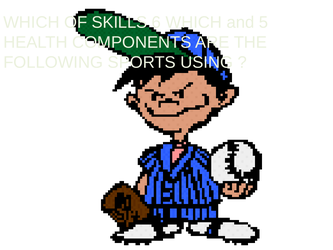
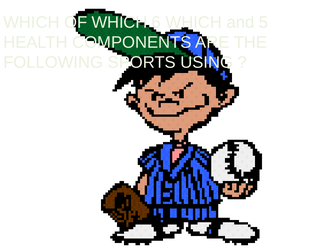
OF SKILLS: SKILLS -> WHICH
